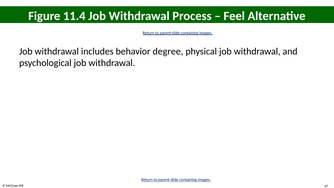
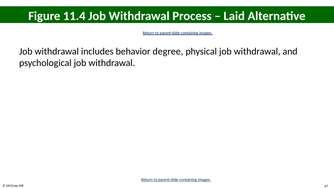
Feel: Feel -> Laid
